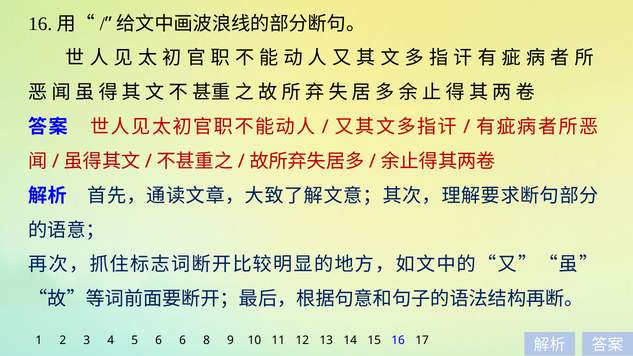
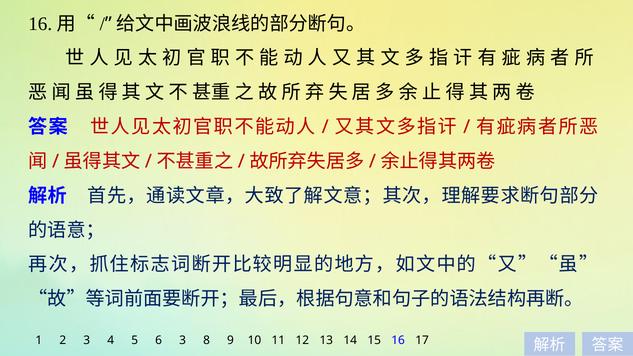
6 6: 6 -> 3
